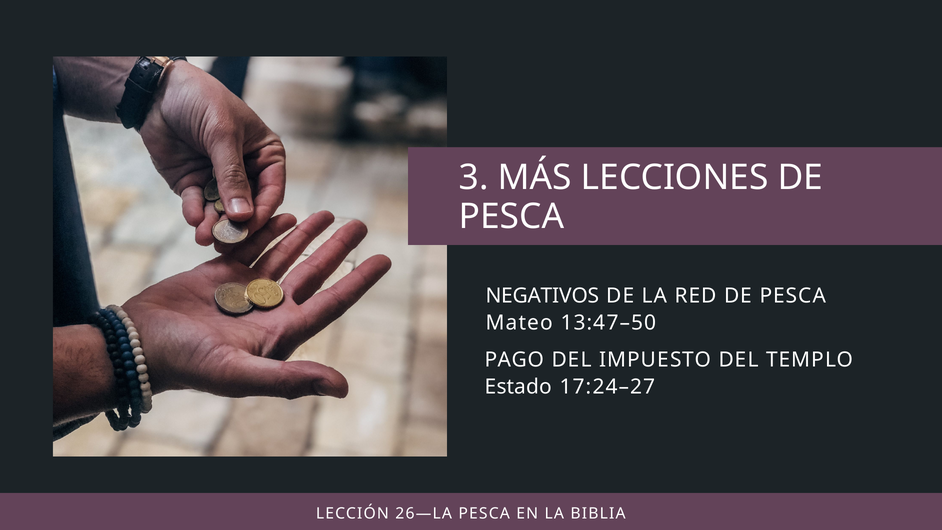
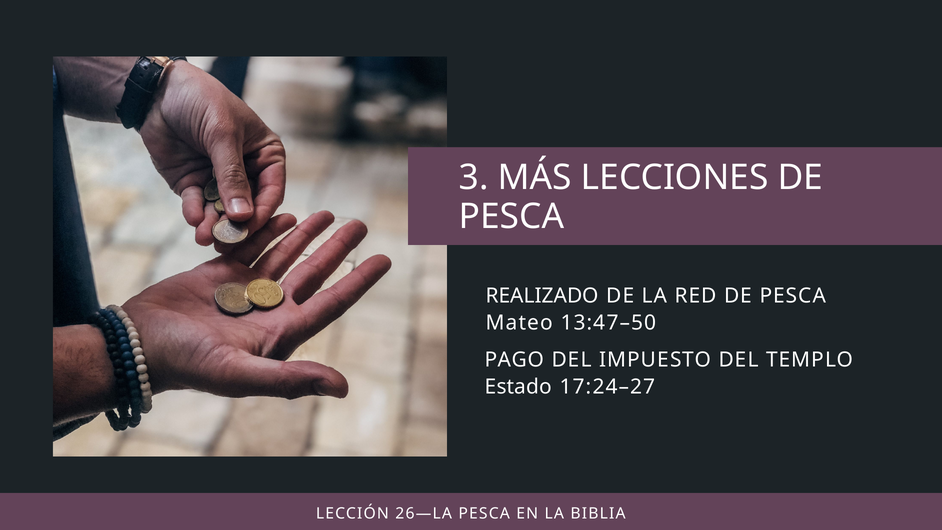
NEGATIVOS: NEGATIVOS -> REALIZADO
